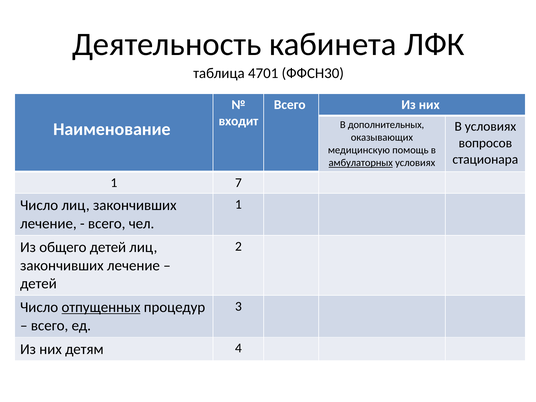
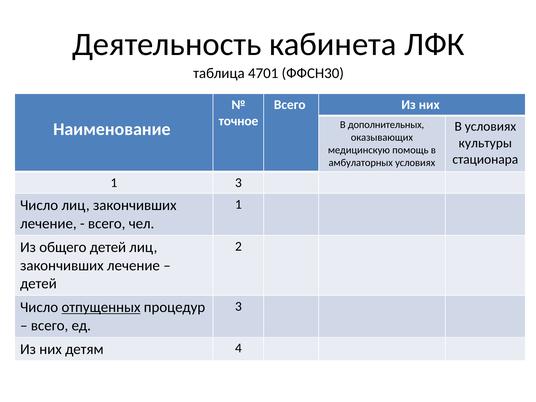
входит: входит -> точное
вопросов: вопросов -> культуры
амбулаторных underline: present -> none
1 7: 7 -> 3
